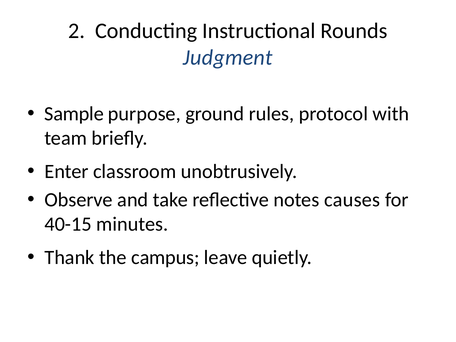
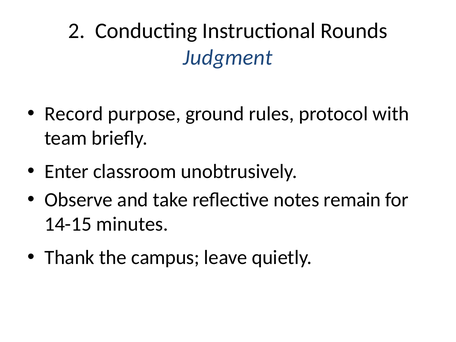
Sample: Sample -> Record
causes: causes -> remain
40-15: 40-15 -> 14-15
